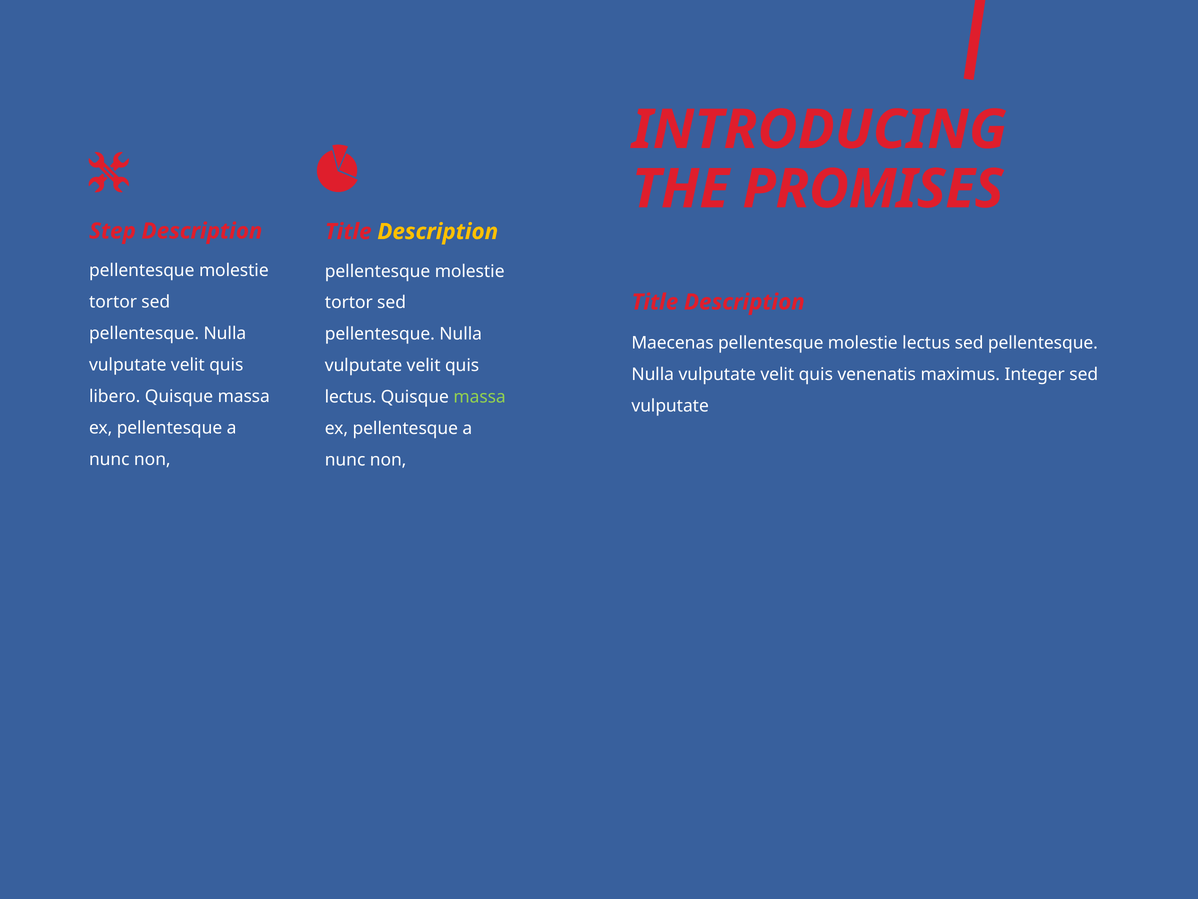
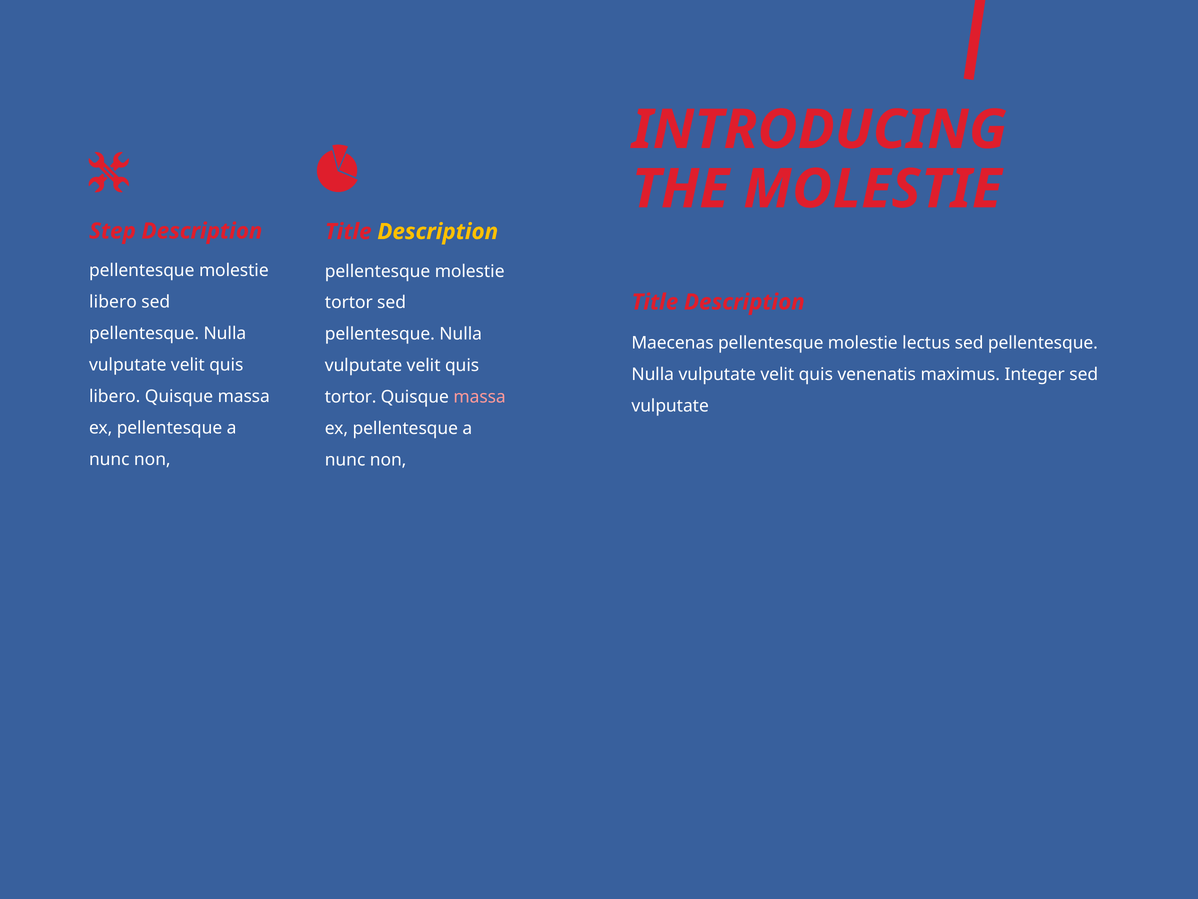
THE PROMISES: PROMISES -> MOLESTIE
tortor at (113, 302): tortor -> libero
lectus at (351, 397): lectus -> tortor
massa at (480, 397) colour: light green -> pink
